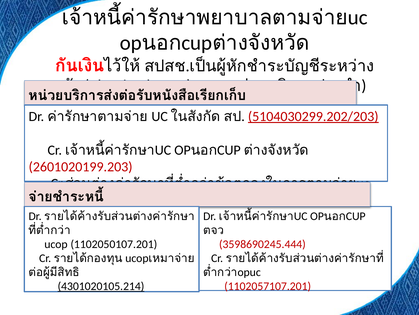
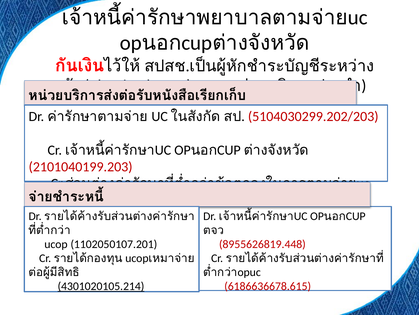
5104030299.202/203 underline: present -> none
2601020199.203: 2601020199.203 -> 2101040199.203
3598690245.444: 3598690245.444 -> 8955626819.448
1102057107.201: 1102057107.201 -> 6186636678.615
